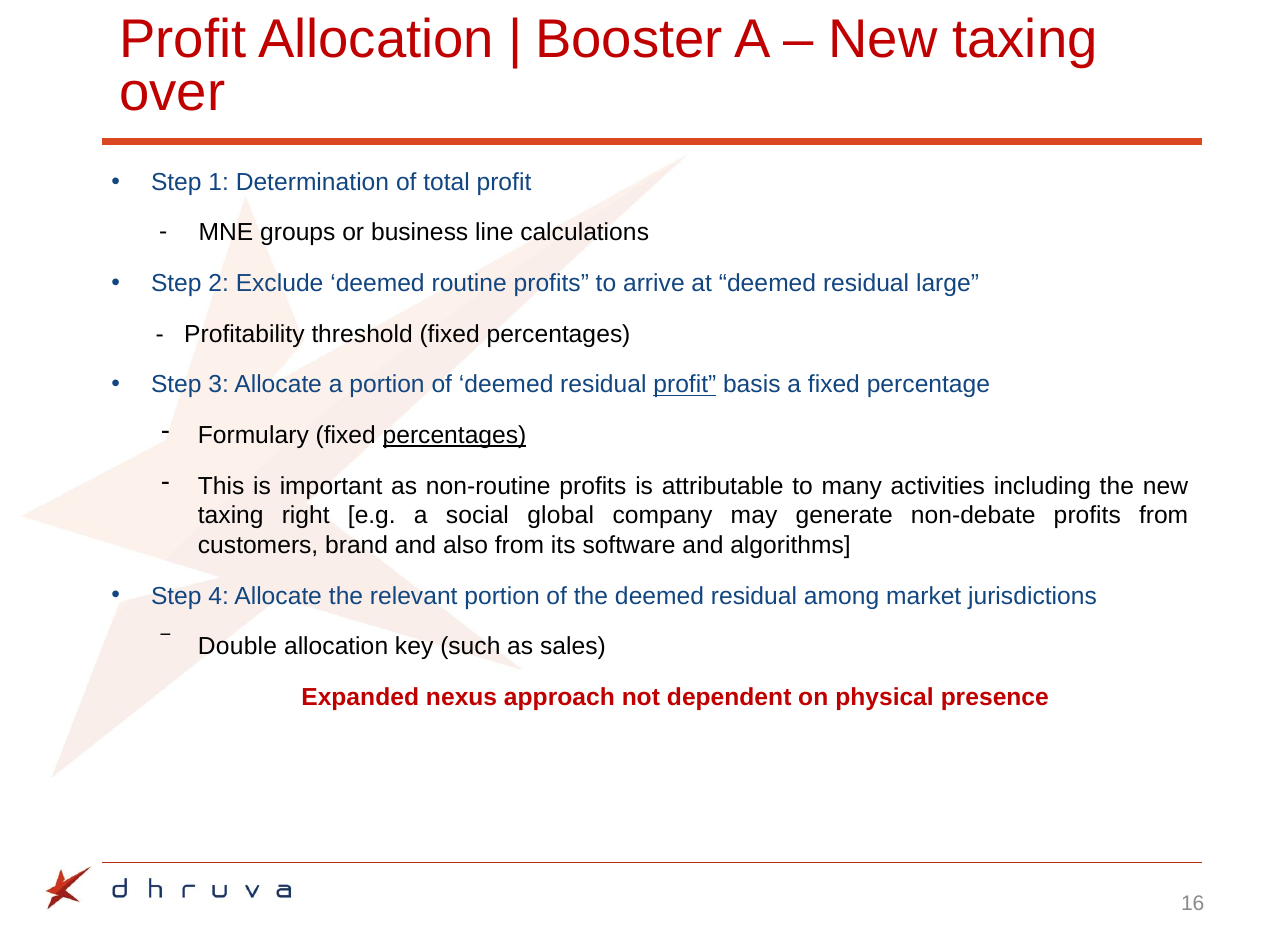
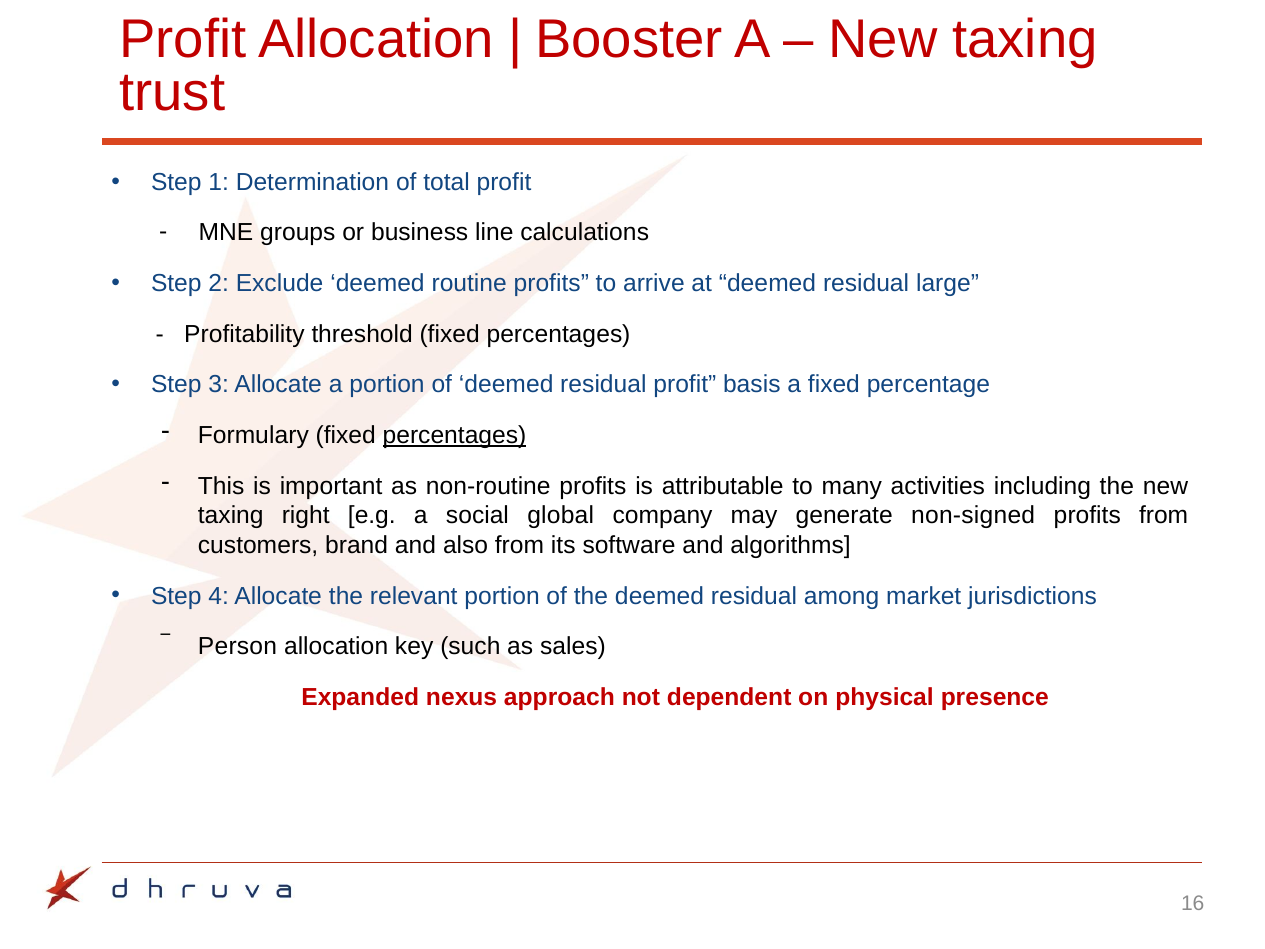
over: over -> trust
profit at (685, 385) underline: present -> none
non-debate: non-debate -> non-signed
Double: Double -> Person
